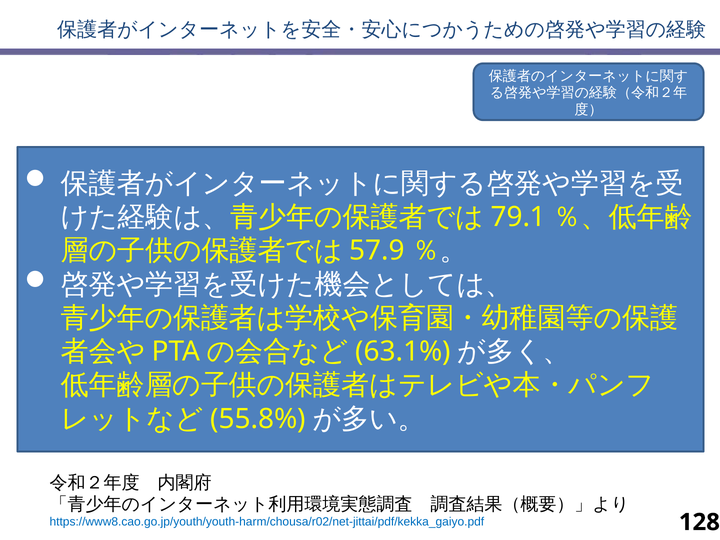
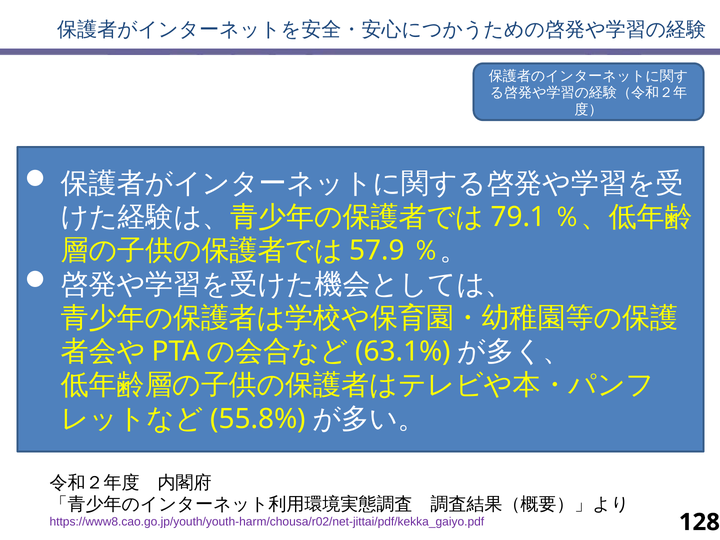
https://www8.cao.go.jp/youth/youth-harm/chousa/r02/net-jittai/pdf/kekka_gaiyo.pdf colour: blue -> purple
